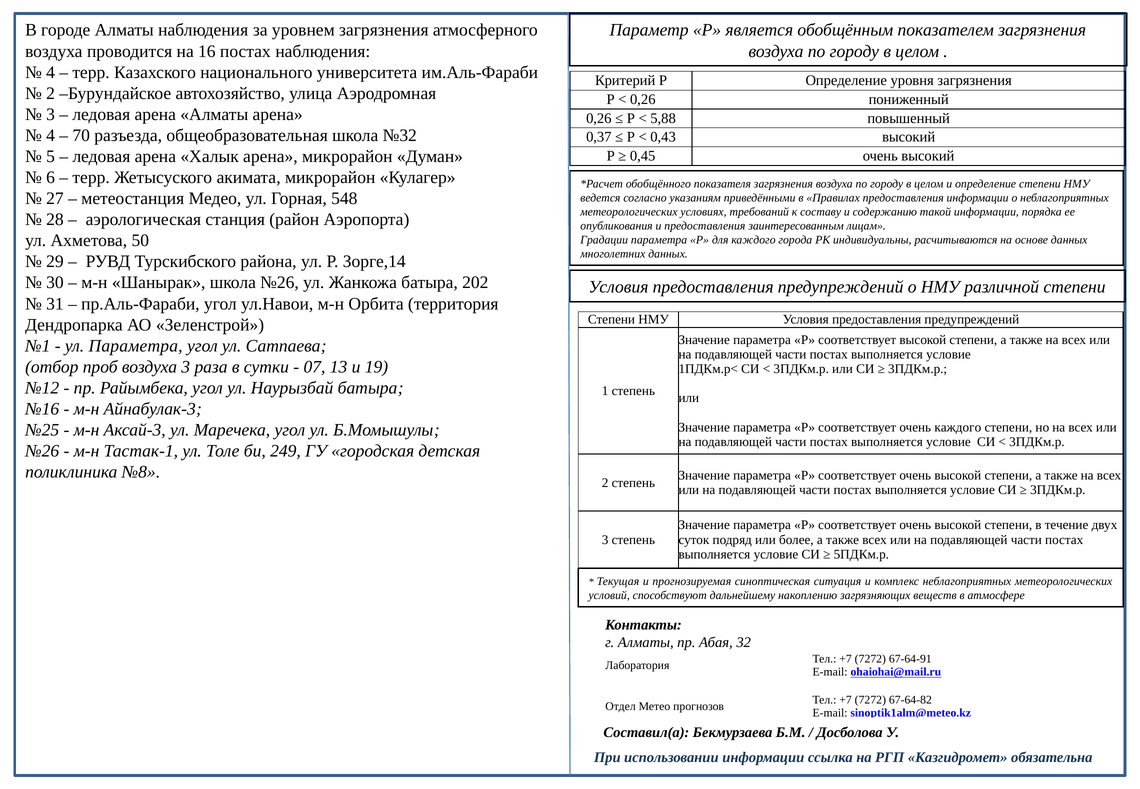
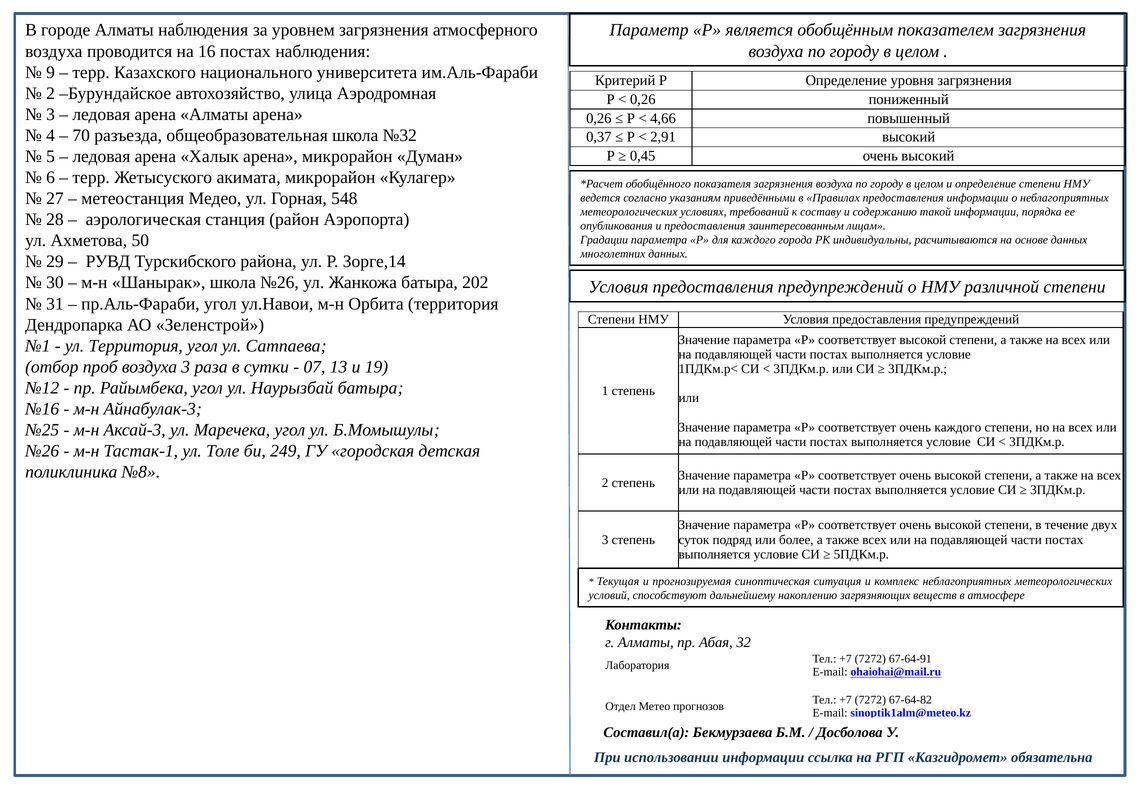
4 at (51, 72): 4 -> 9
5,88: 5,88 -> 4,66
0,43: 0,43 -> 2,91
ул Параметра: Параметра -> Территория
